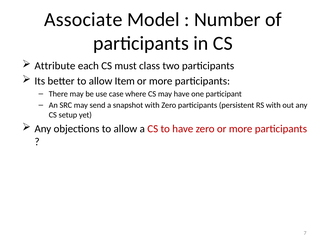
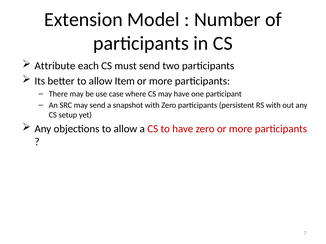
Associate: Associate -> Extension
must class: class -> send
